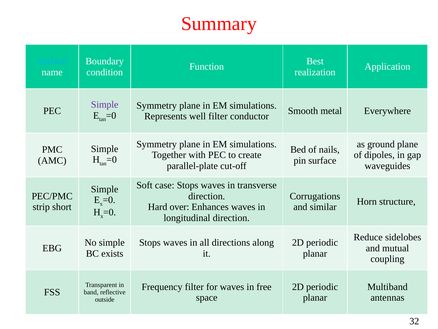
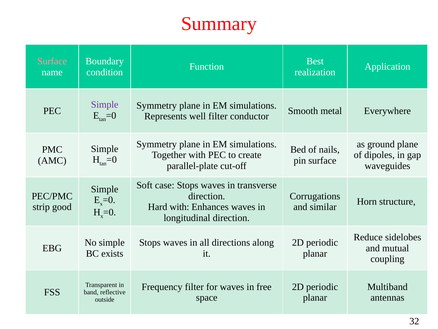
Surface at (52, 61) colour: light blue -> pink
short: short -> good
Hard over: over -> with
